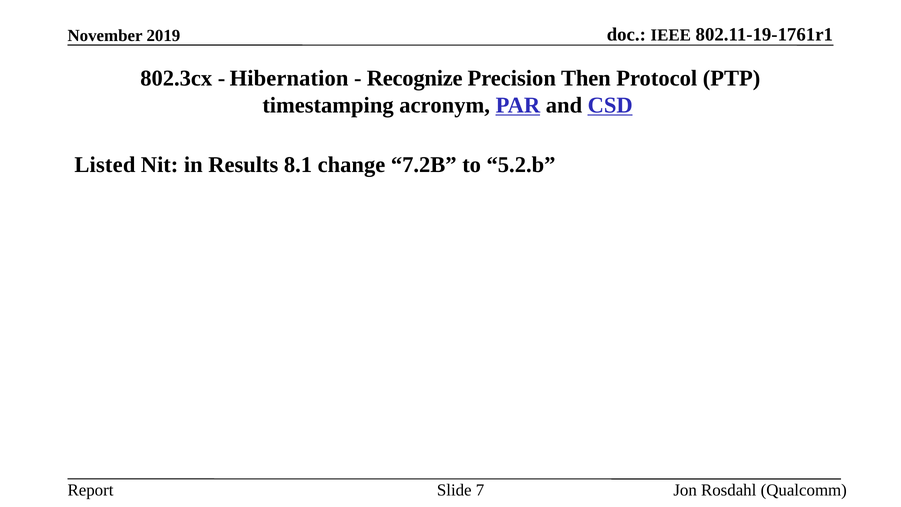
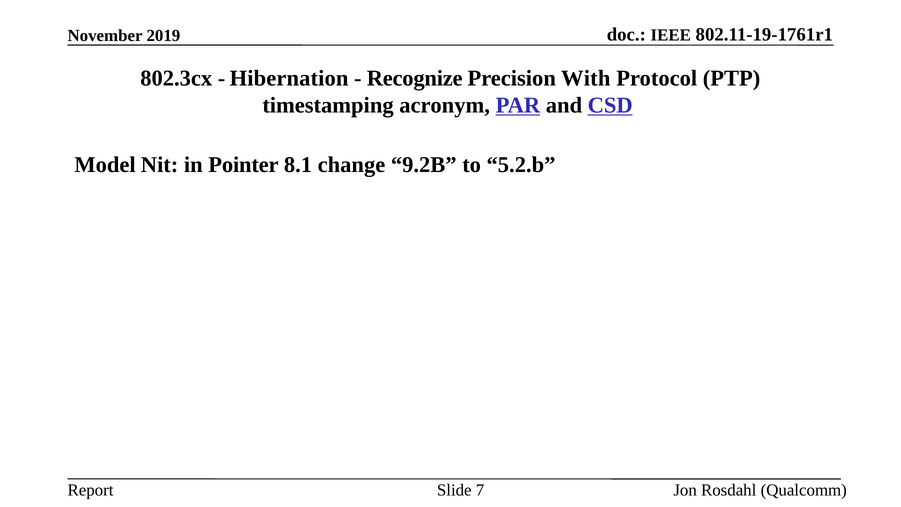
Then: Then -> With
Listed: Listed -> Model
Results: Results -> Pointer
7.2B: 7.2B -> 9.2B
